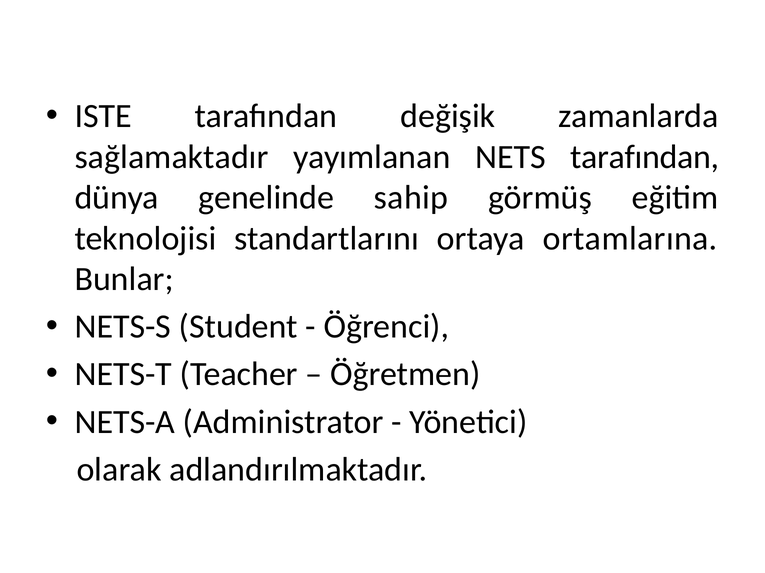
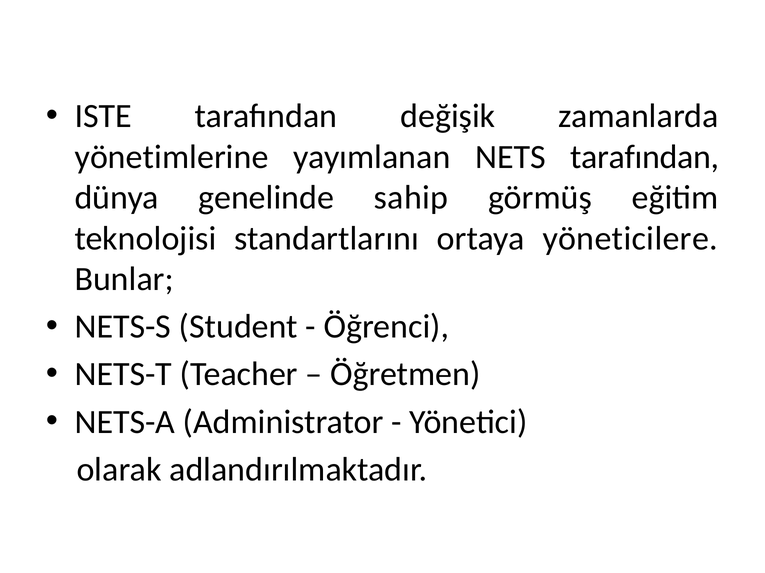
sağlamaktadır: sağlamaktadır -> yönetimlerine
ortamlarına: ortamlarına -> yöneticilere
